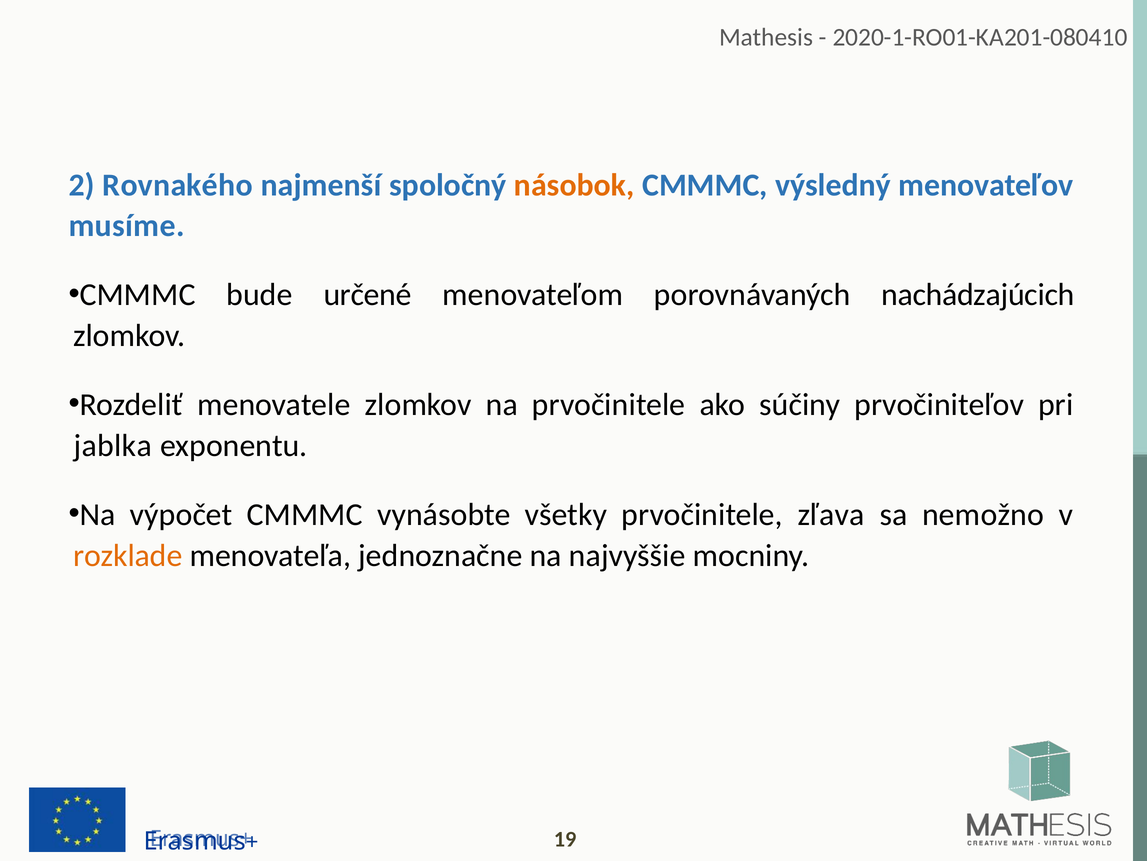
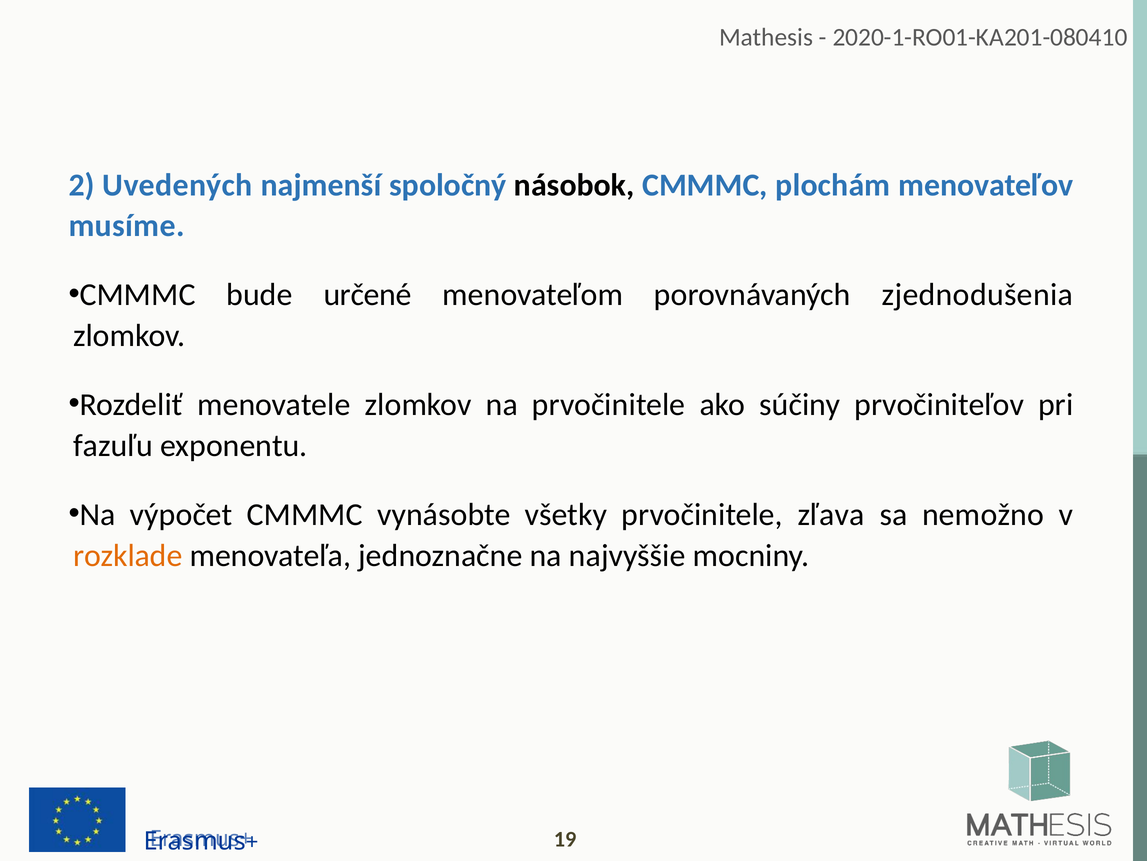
Rovnakého: Rovnakého -> Uvedených
násobok colour: orange -> black
výsledný: výsledný -> plochám
nachádzajúcich: nachádzajúcich -> zjednodušenia
jablka: jablka -> fazuľu
